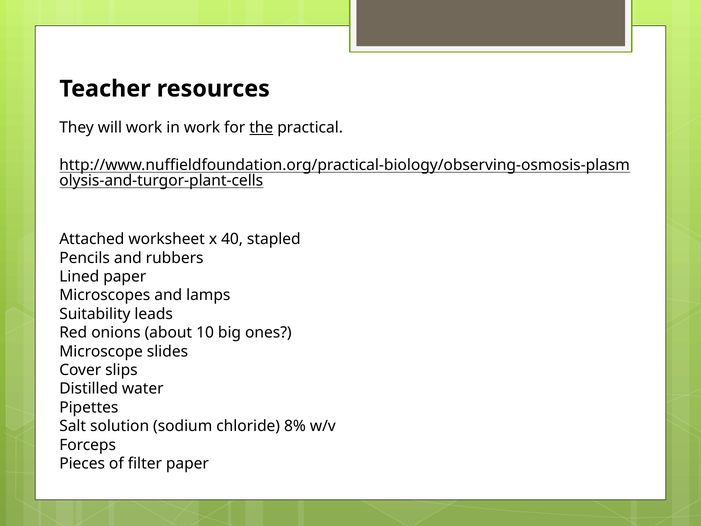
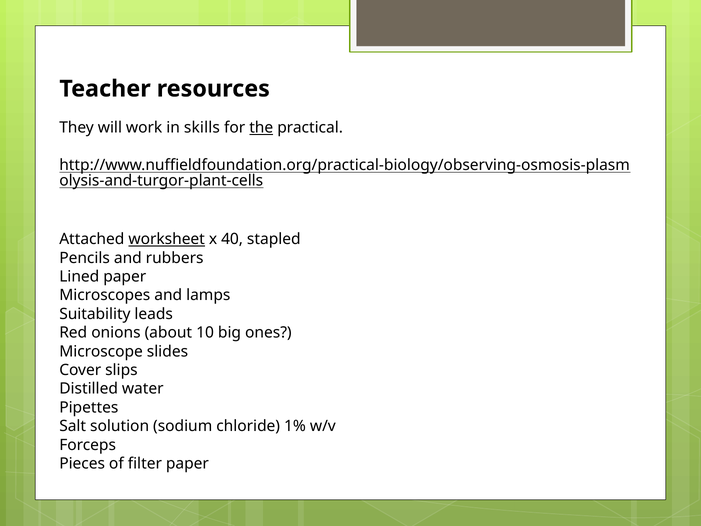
in work: work -> skills
worksheet underline: none -> present
8%: 8% -> 1%
